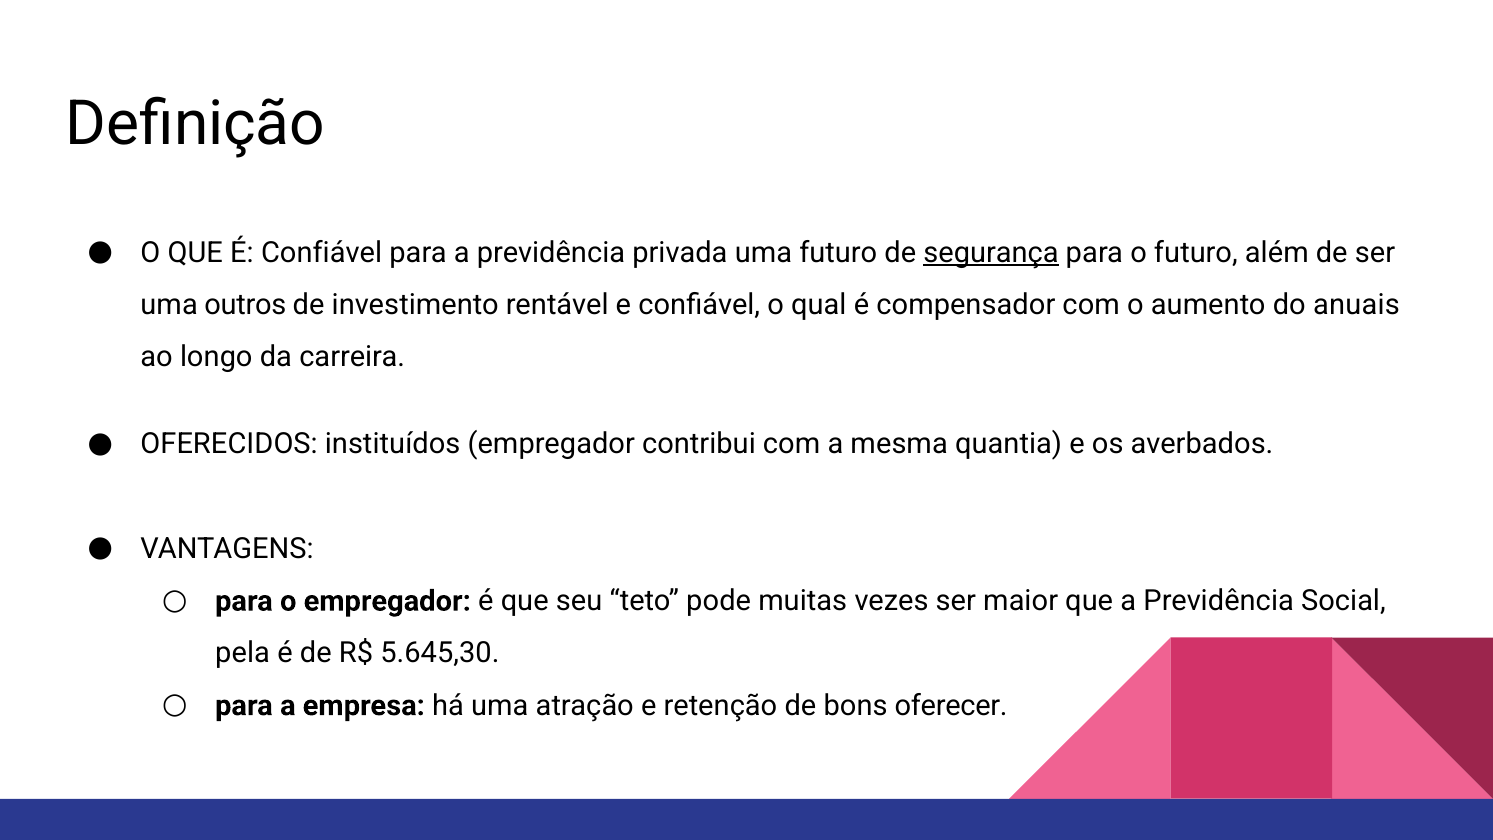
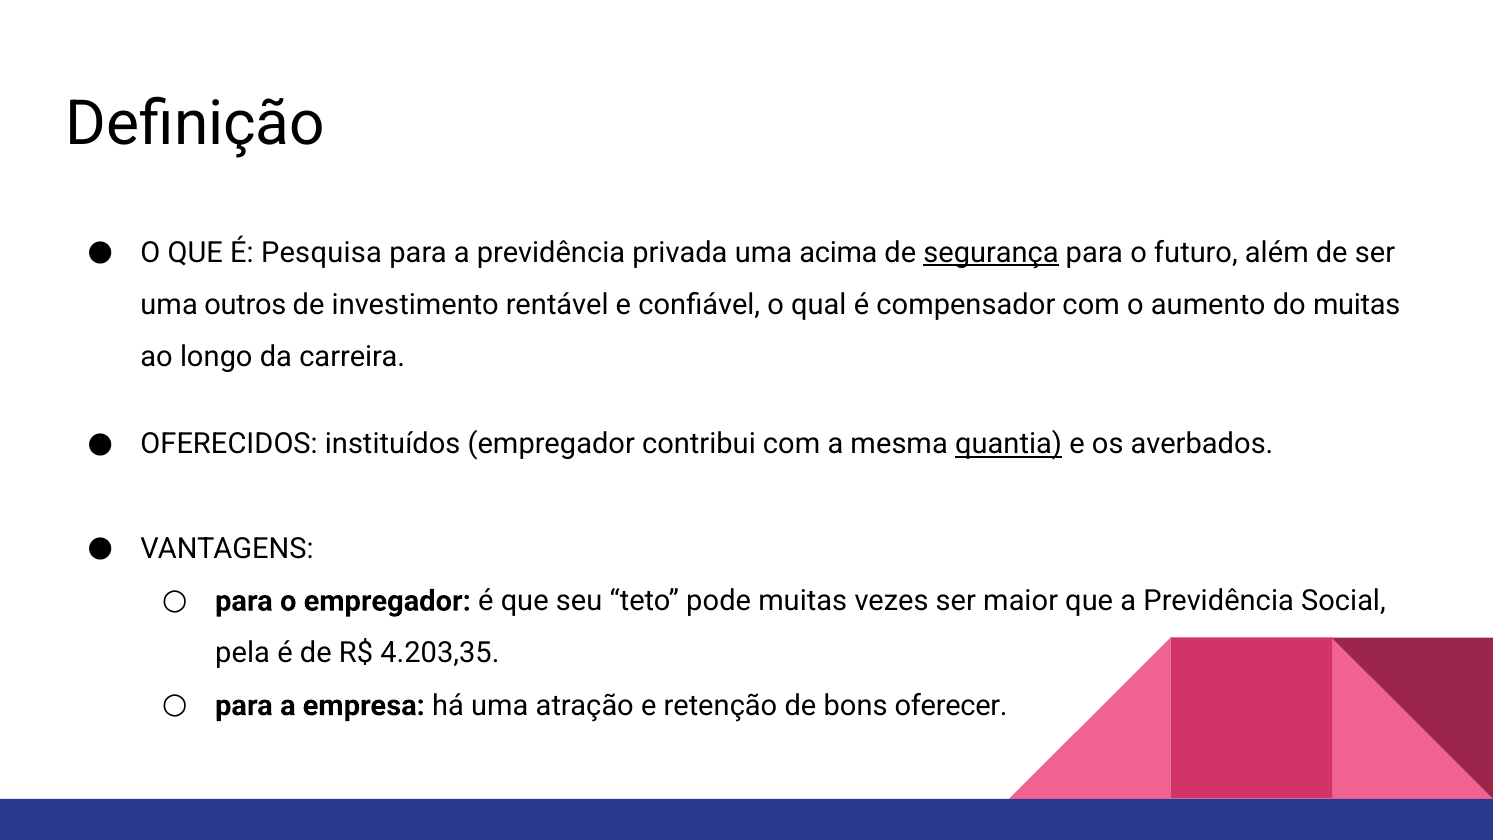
É Confiável: Confiável -> Pesquisa
uma futuro: futuro -> acima
do anuais: anuais -> muitas
quantia underline: none -> present
5.645,30: 5.645,30 -> 4.203,35
